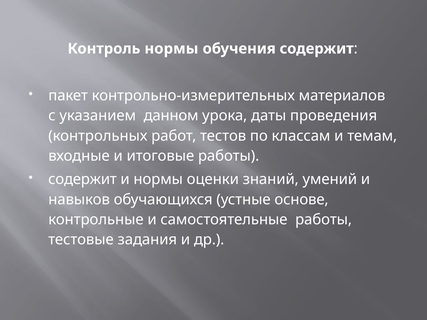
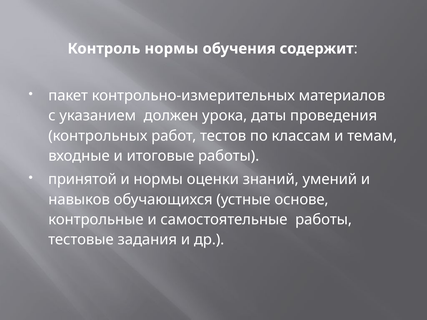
данном: данном -> должен
содержит at (82, 180): содержит -> принятой
